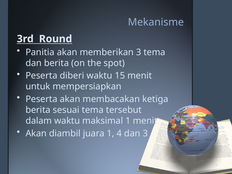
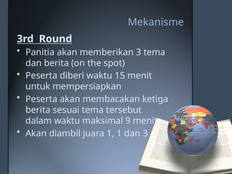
maksimal 1: 1 -> 9
1 4: 4 -> 1
